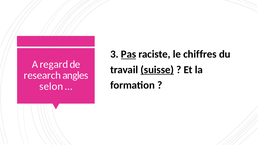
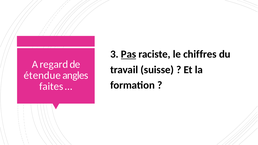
suisse underline: present -> none
research: research -> étendue
selon: selon -> faites
